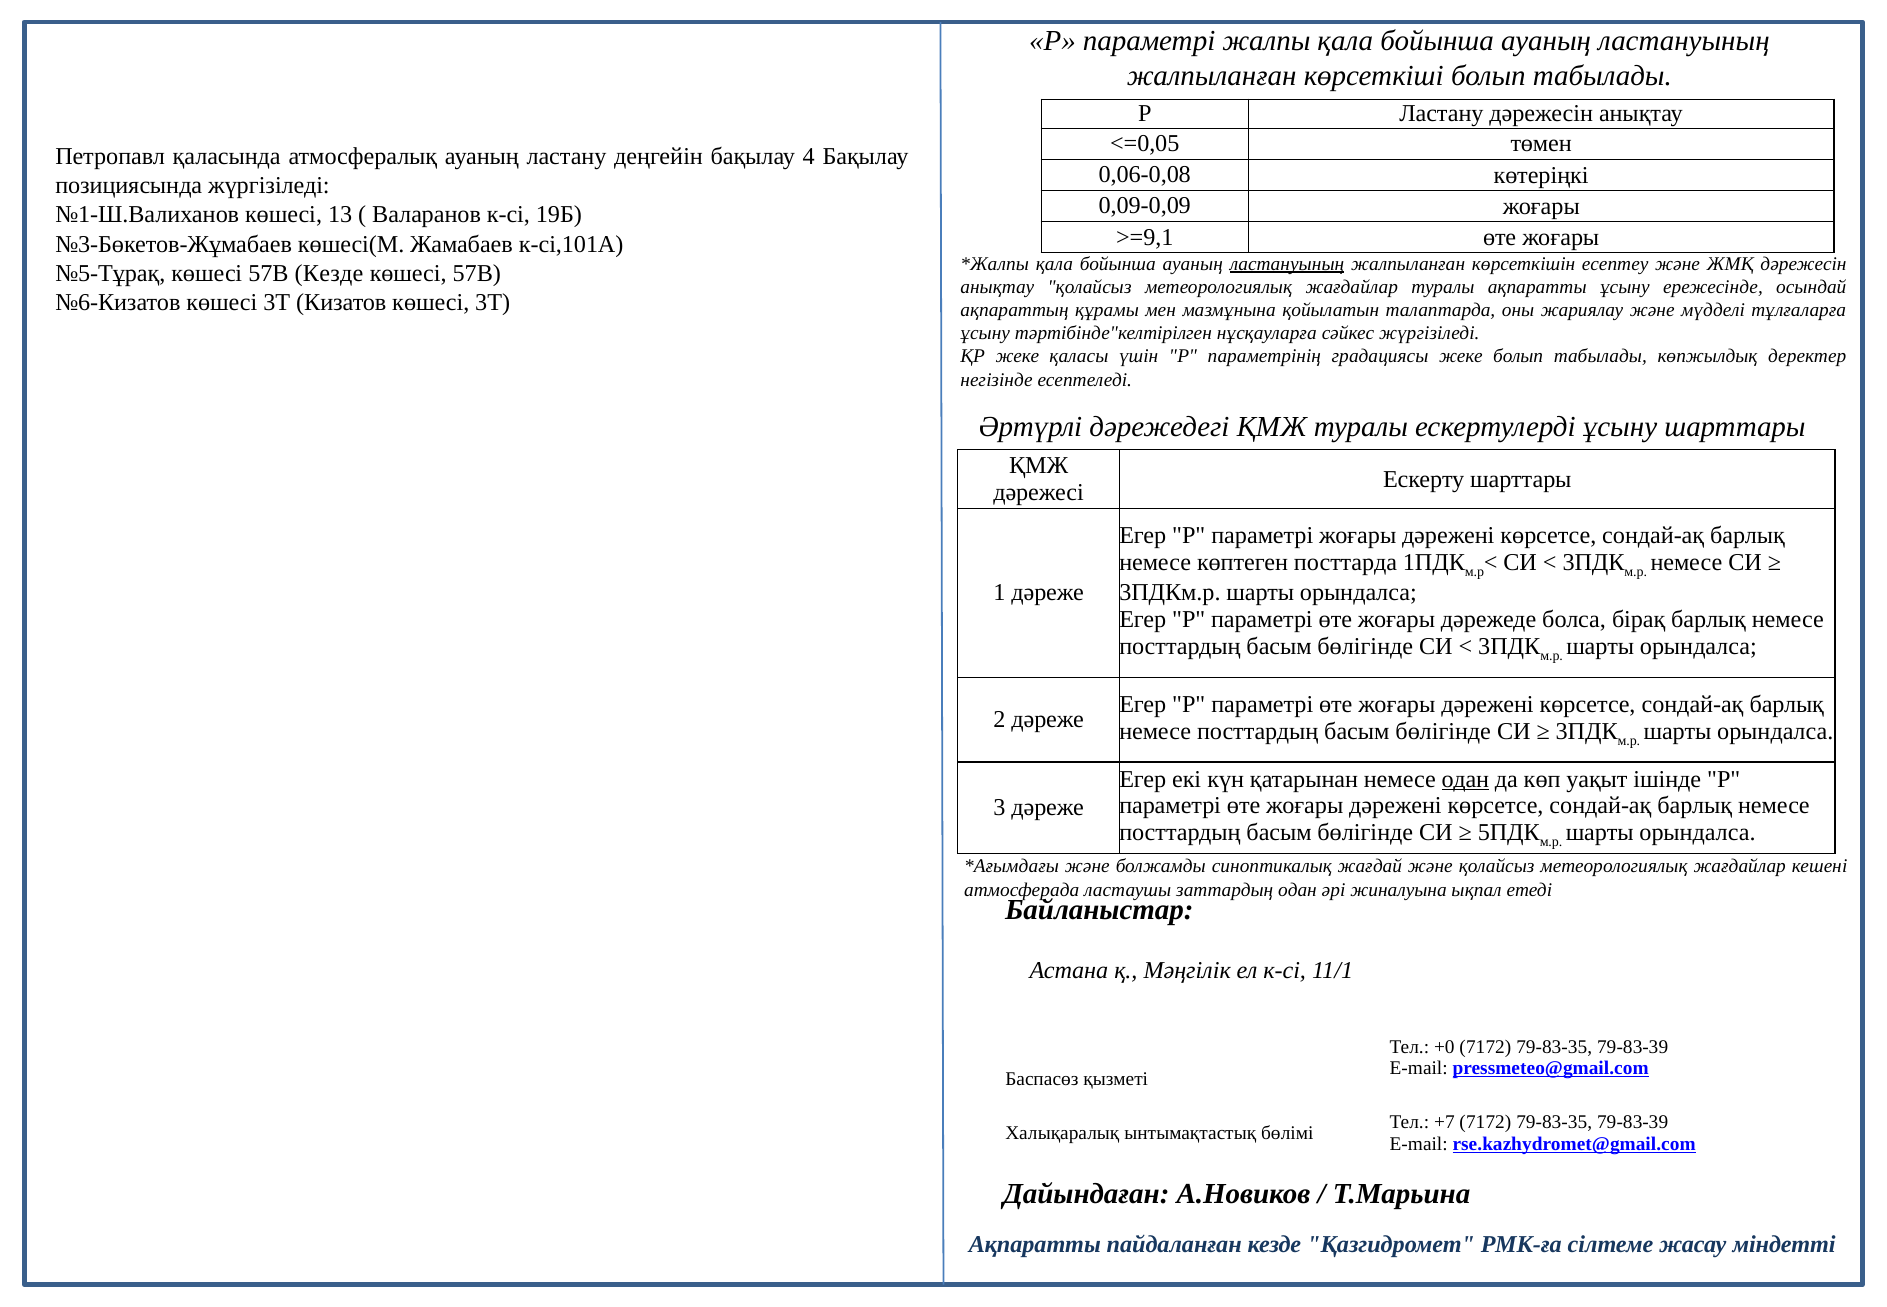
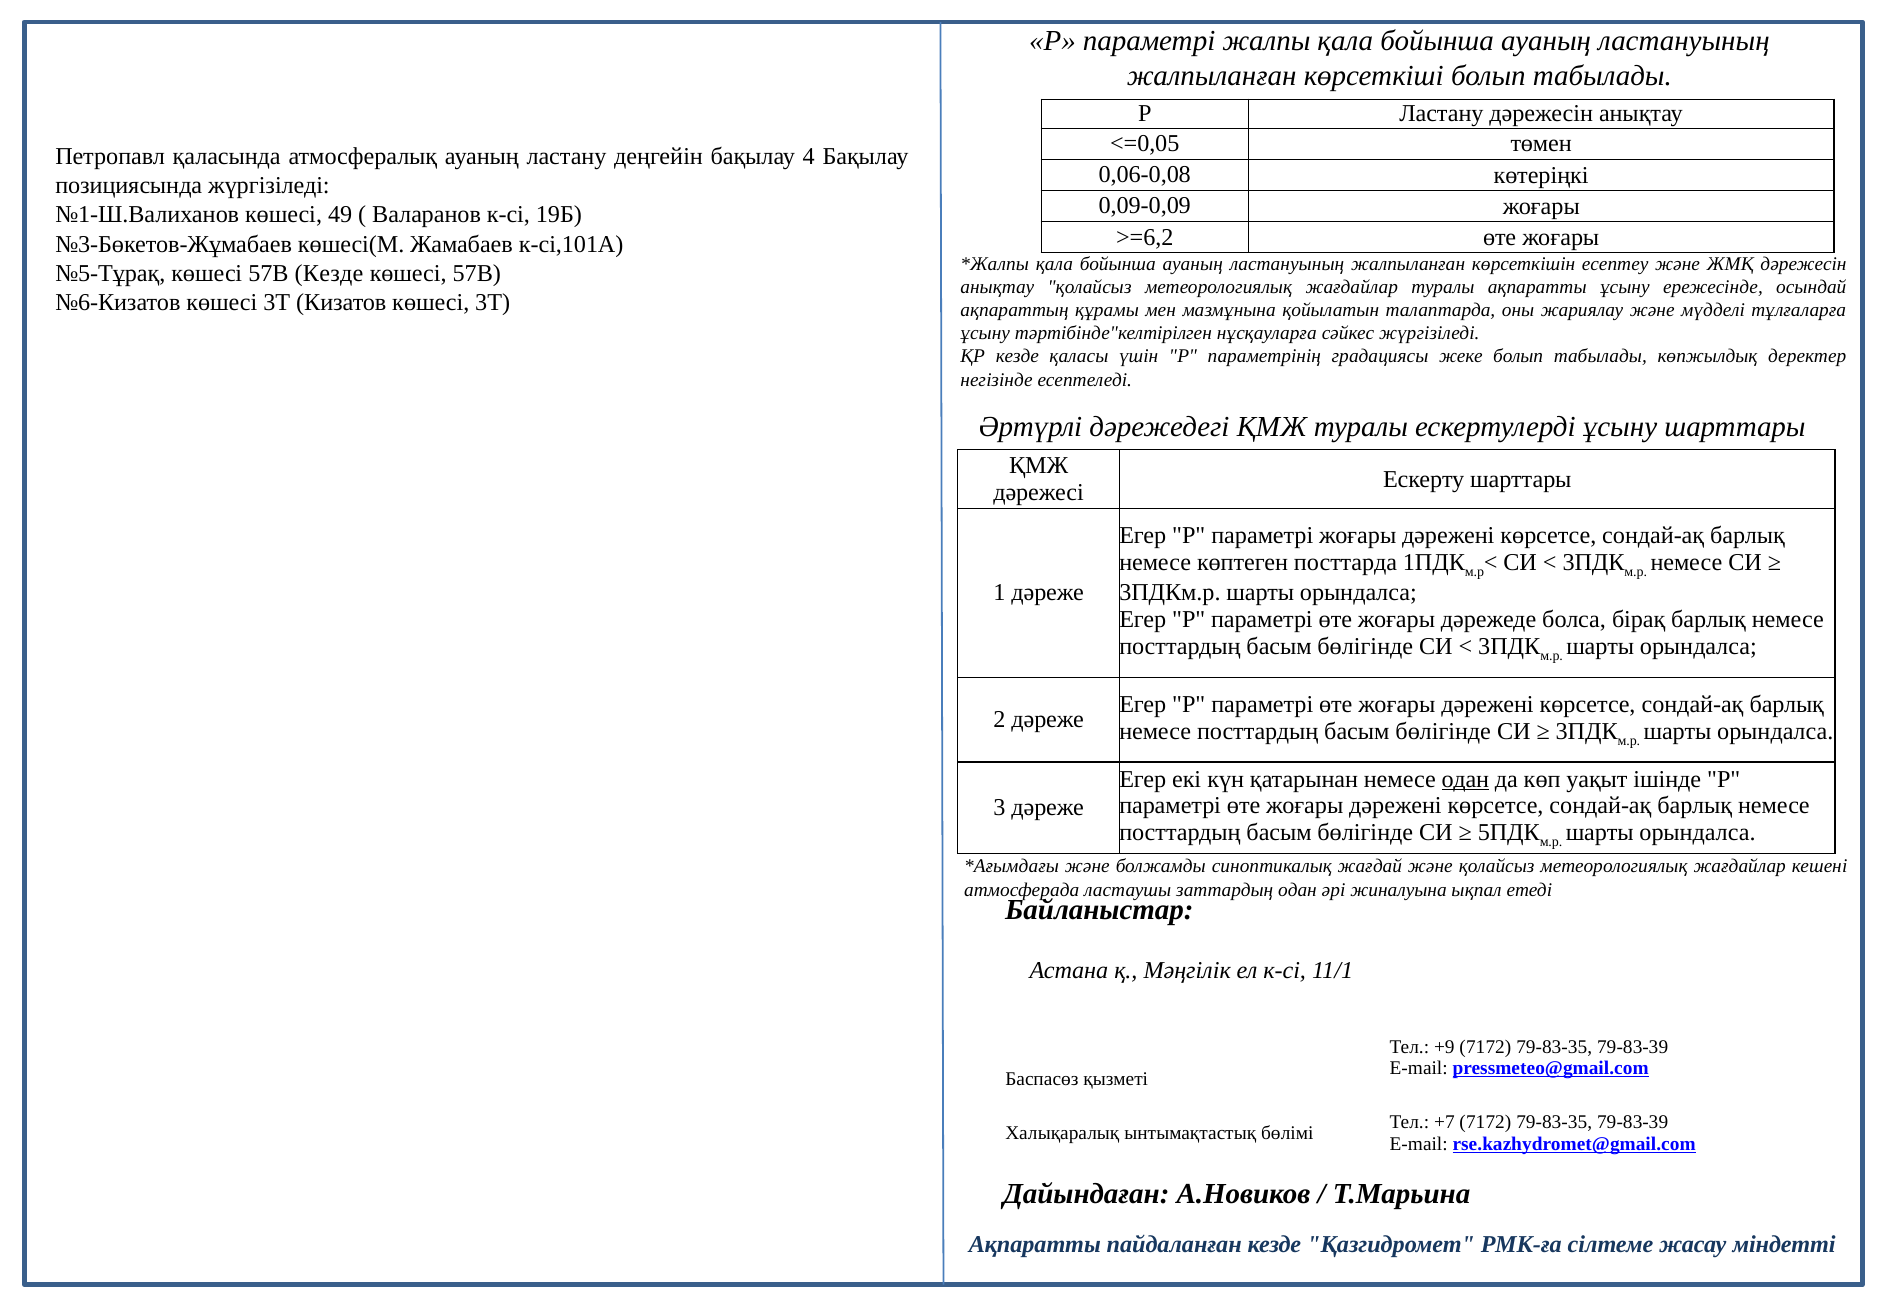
13: 13 -> 49
>=9,1: >=9,1 -> >=6,2
ластануының at (1287, 264) underline: present -> none
ҚР жеке: жеке -> кезде
+0: +0 -> +9
